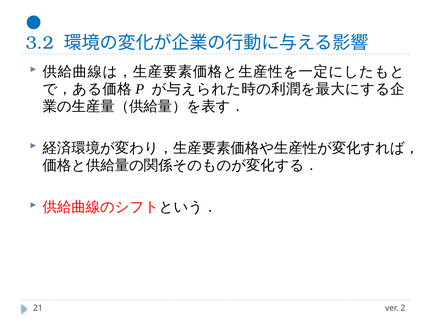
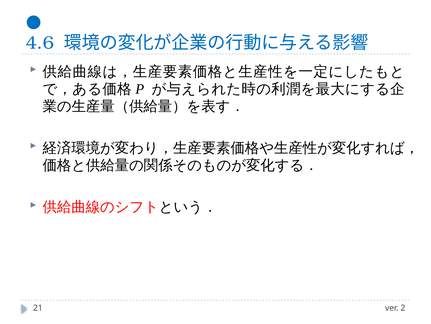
3.2: 3.2 -> 4.6
